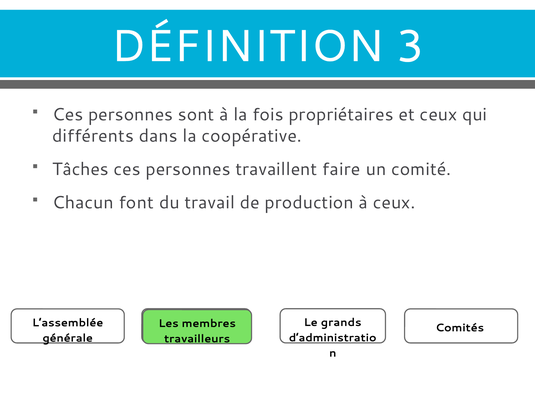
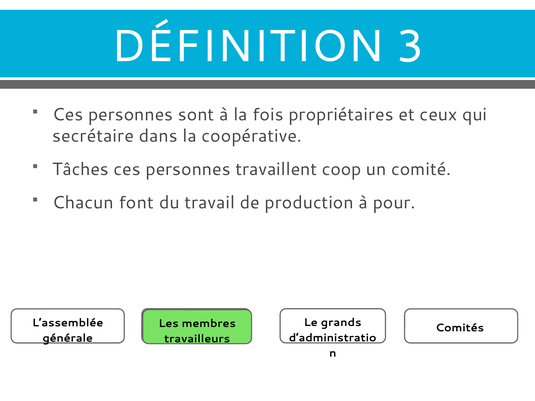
différents: différents -> secrétaire
faire: faire -> coop
à ceux: ceux -> pour
